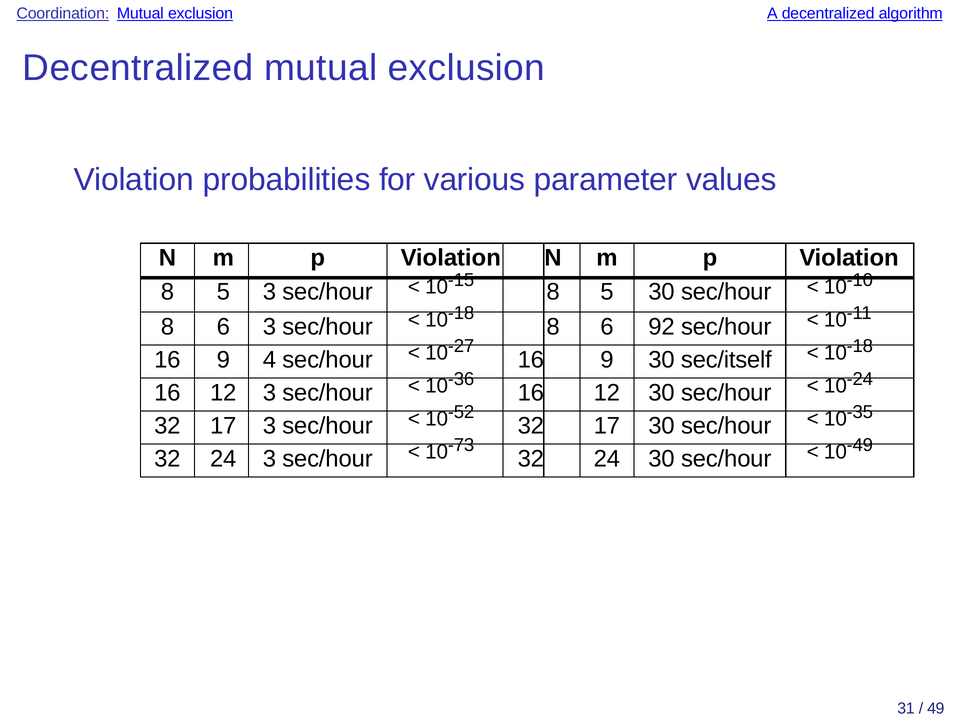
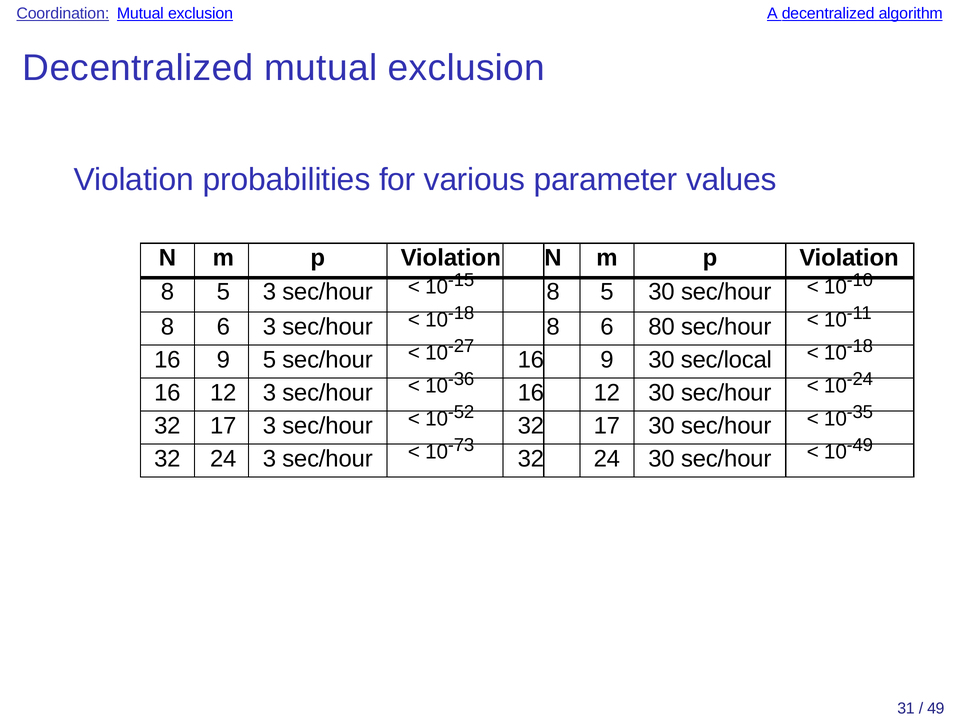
92: 92 -> 80
9 4: 4 -> 5
sec/itself: sec/itself -> sec/local
